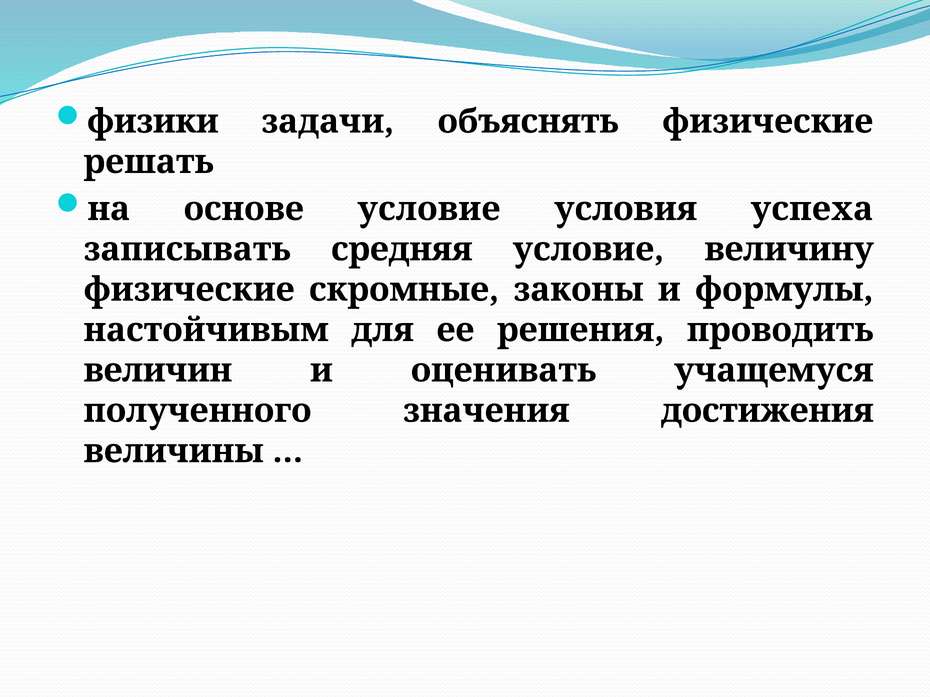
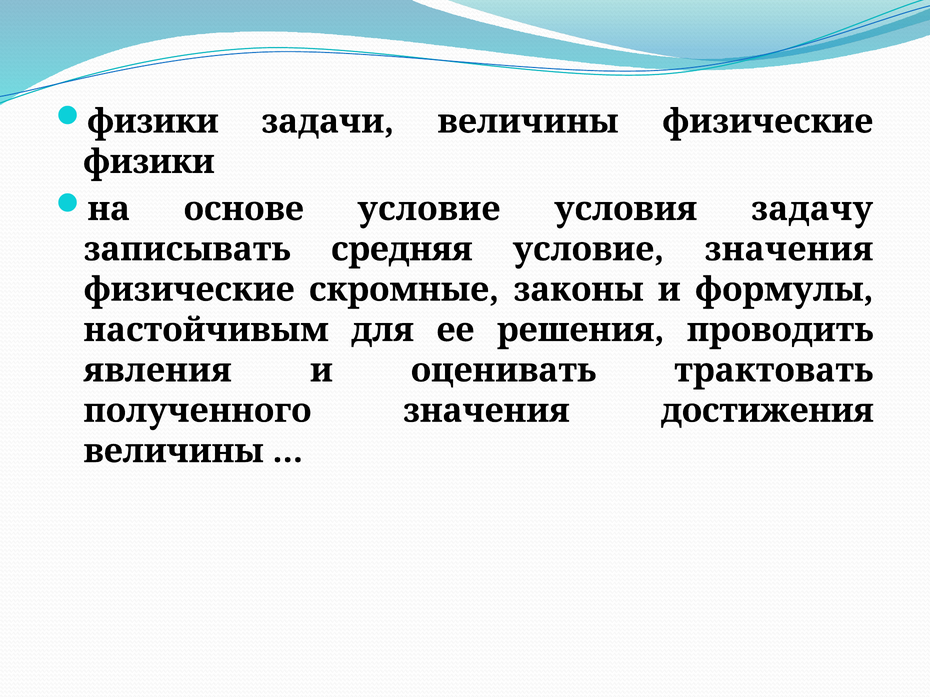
задачи объяснять: объяснять -> величины
решать at (149, 162): решать -> физики
успеха: успеха -> задачу
условие величину: величину -> значения
величин: величин -> явления
учащемуся: учащемуся -> трактовать
